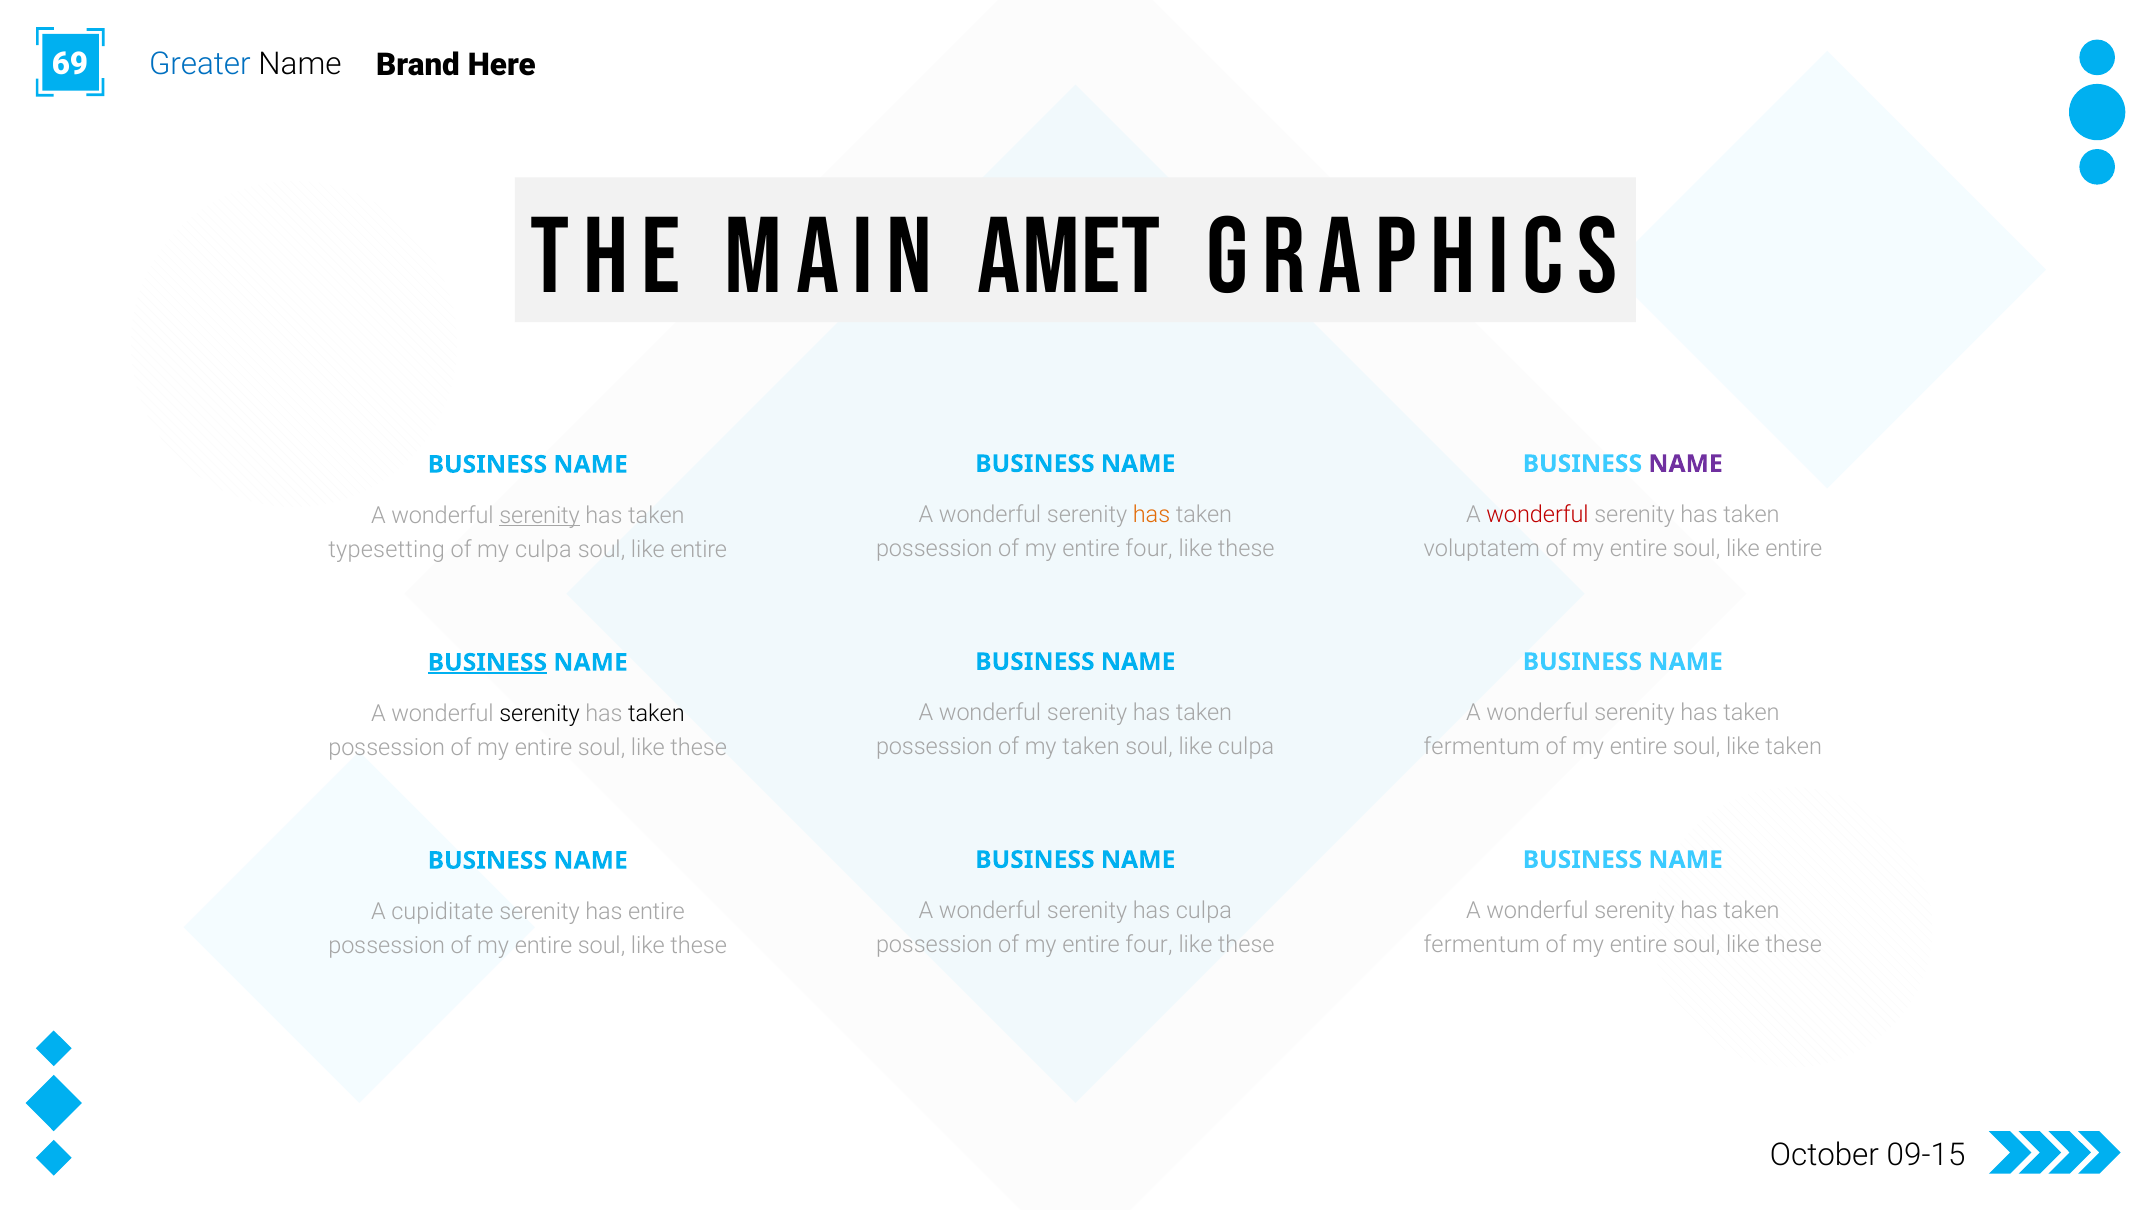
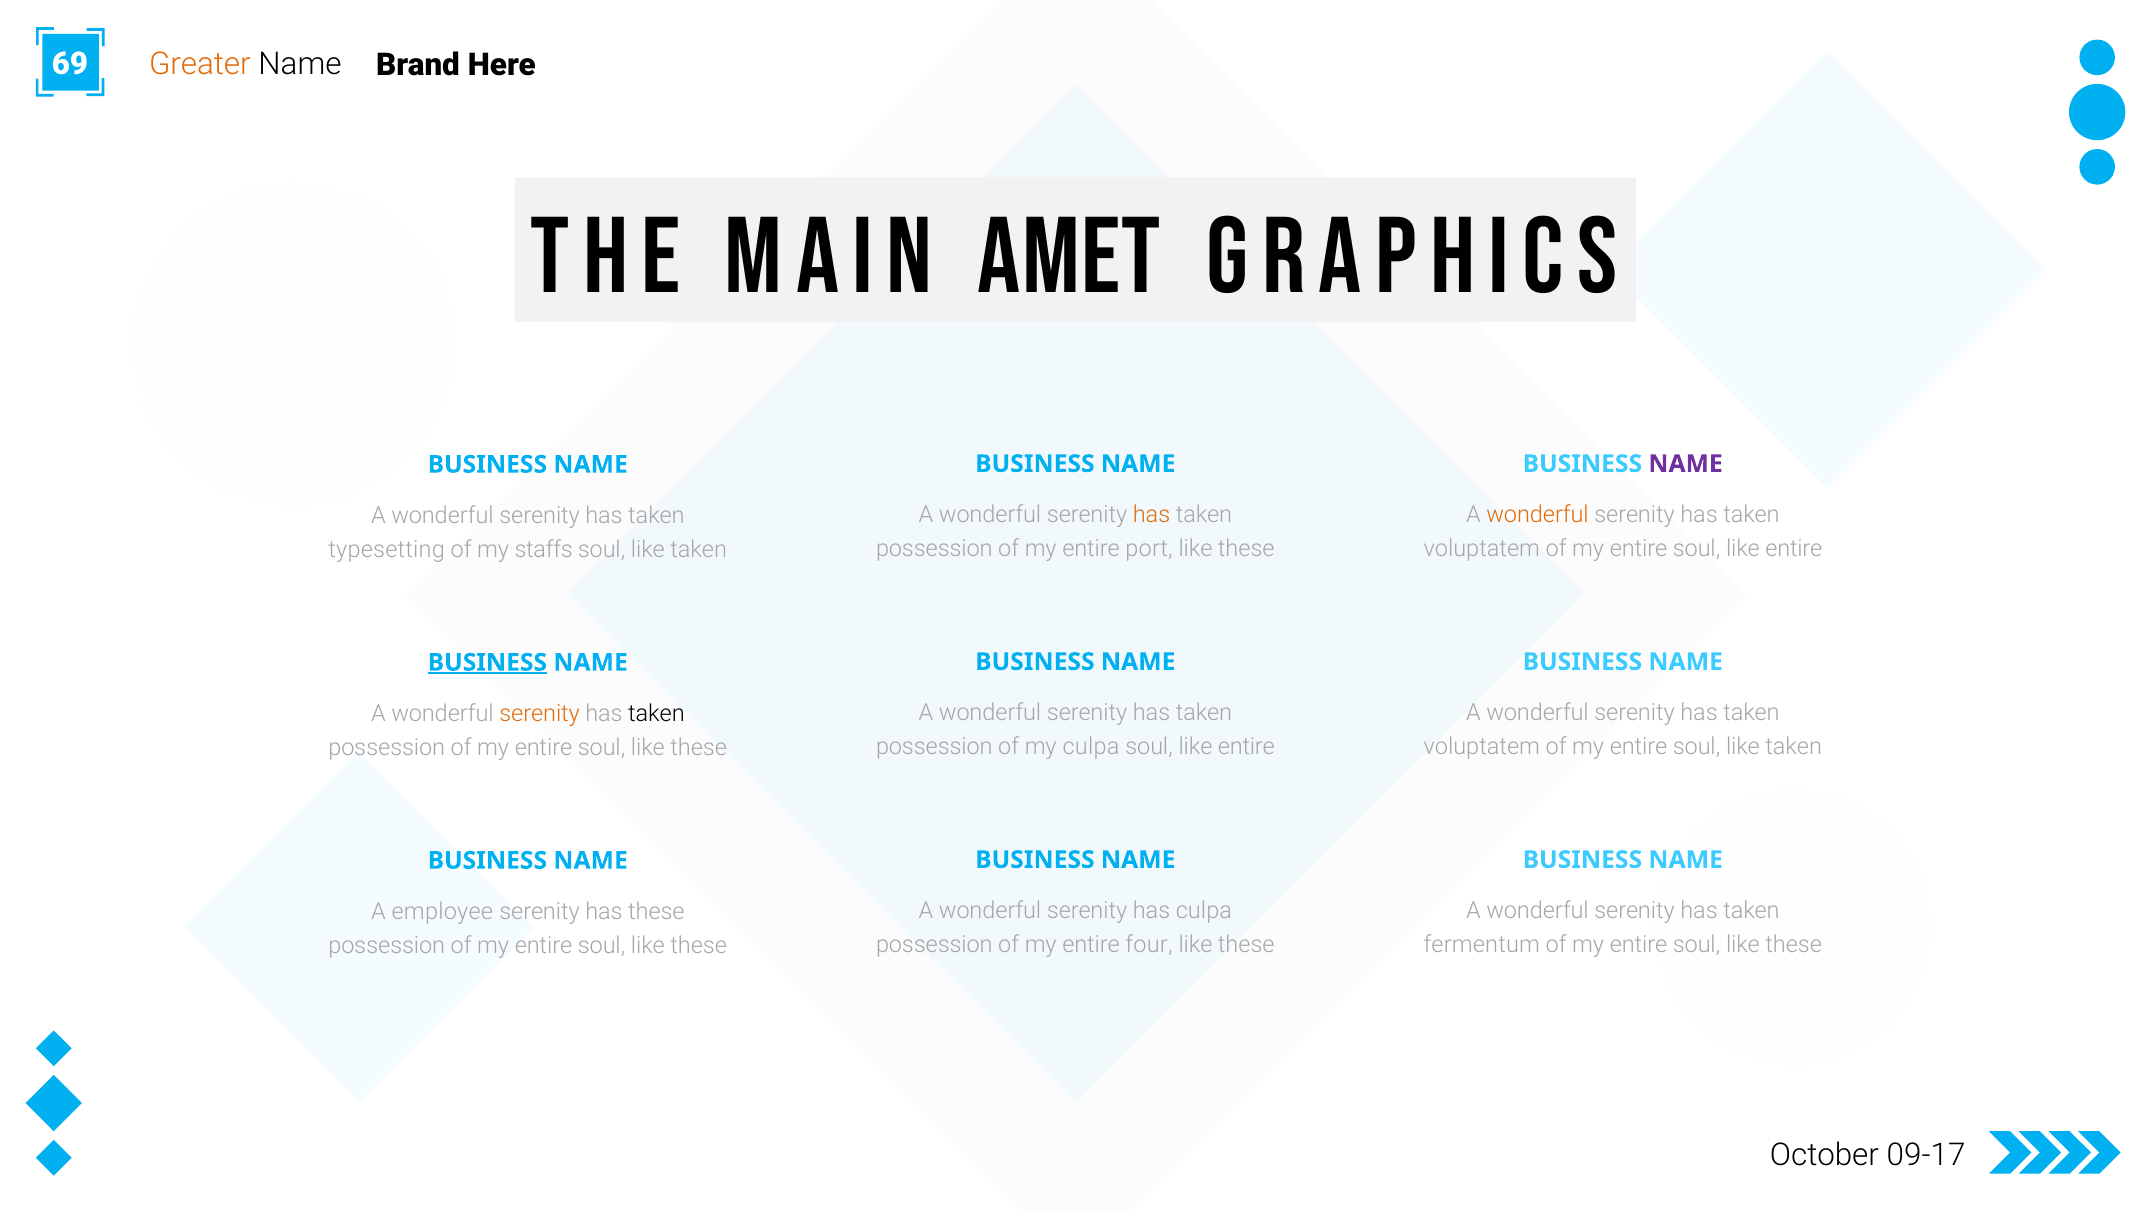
Greater colour: blue -> orange
wonderful at (1538, 515) colour: red -> orange
serenity at (540, 516) underline: present -> none
four at (1149, 549): four -> port
my culpa: culpa -> staffs
entire at (699, 549): entire -> taken
serenity at (540, 713) colour: black -> orange
my taken: taken -> culpa
culpa at (1246, 747): culpa -> entire
fermentum at (1482, 747): fermentum -> voluptatem
cupiditate: cupiditate -> employee
has entire: entire -> these
09-15: 09-15 -> 09-17
